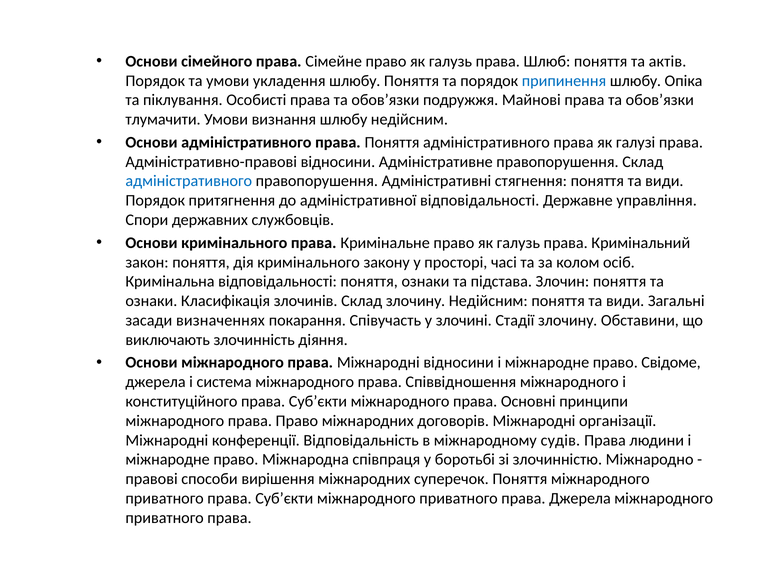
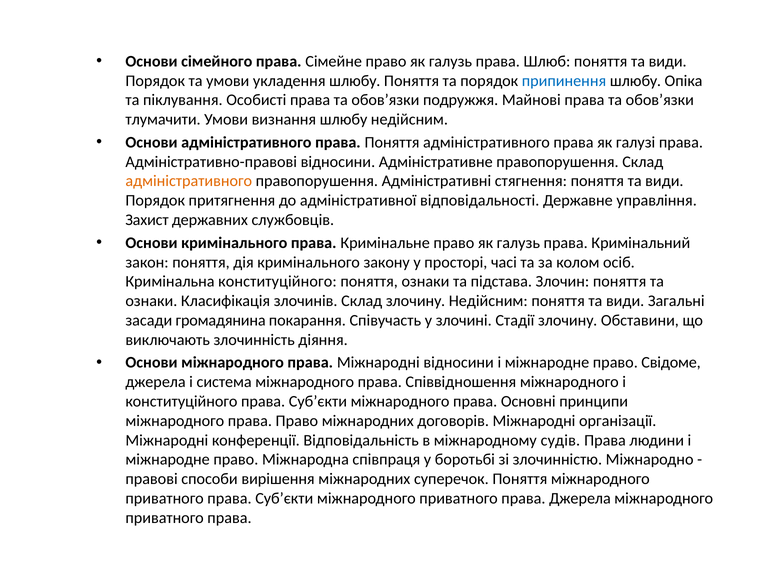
Шлюб поняття та актів: актів -> види
адміністративного at (189, 181) colour: blue -> orange
Спори: Спори -> Захист
Кримінальна відповідальності: відповідальності -> конституційного
визначеннях: визначеннях -> громадянина
